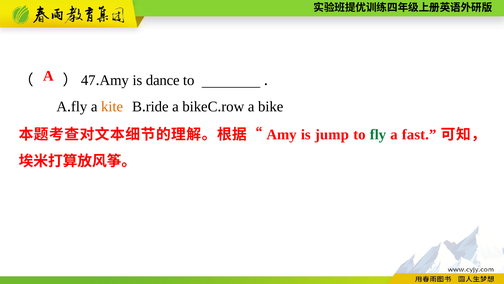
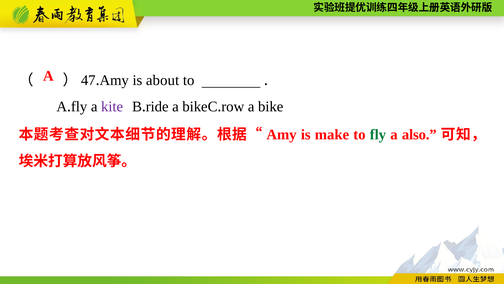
dance: dance -> about
kite colour: orange -> purple
jump: jump -> make
fast: fast -> also
